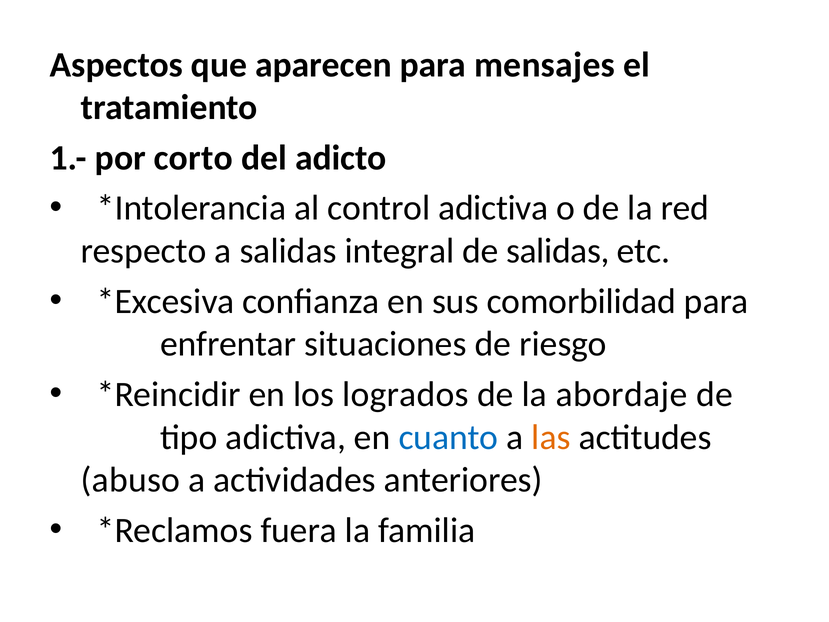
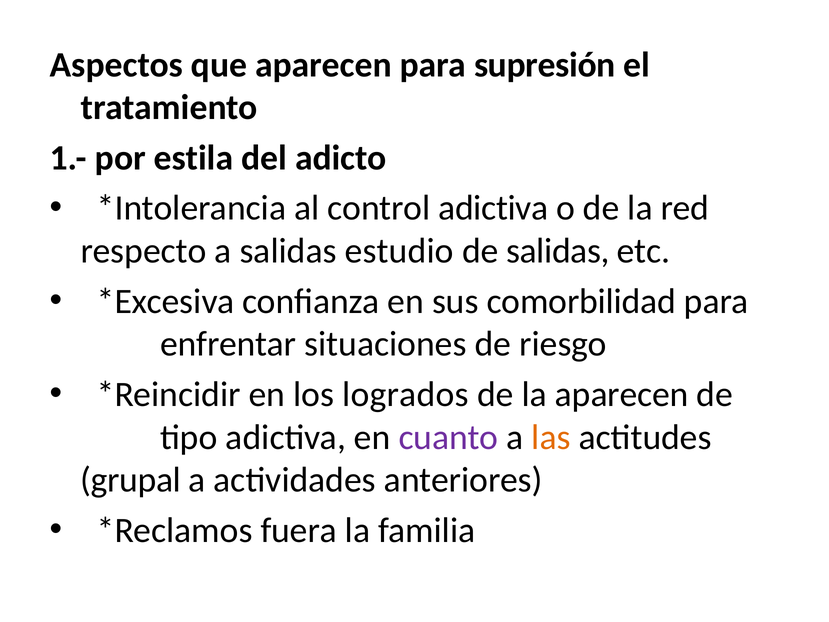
mensajes: mensajes -> supresión
corto: corto -> estila
integral: integral -> estudio
la abordaje: abordaje -> aparecen
cuanto colour: blue -> purple
abuso: abuso -> grupal
